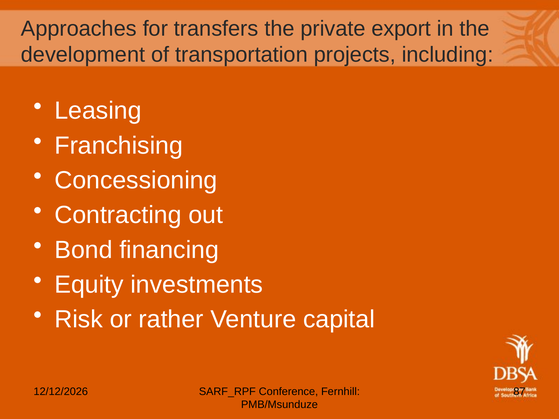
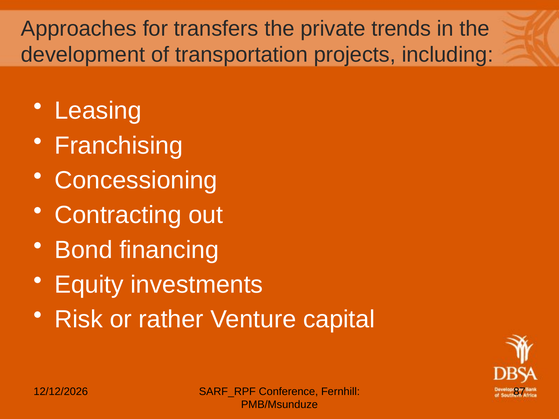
export: export -> trends
